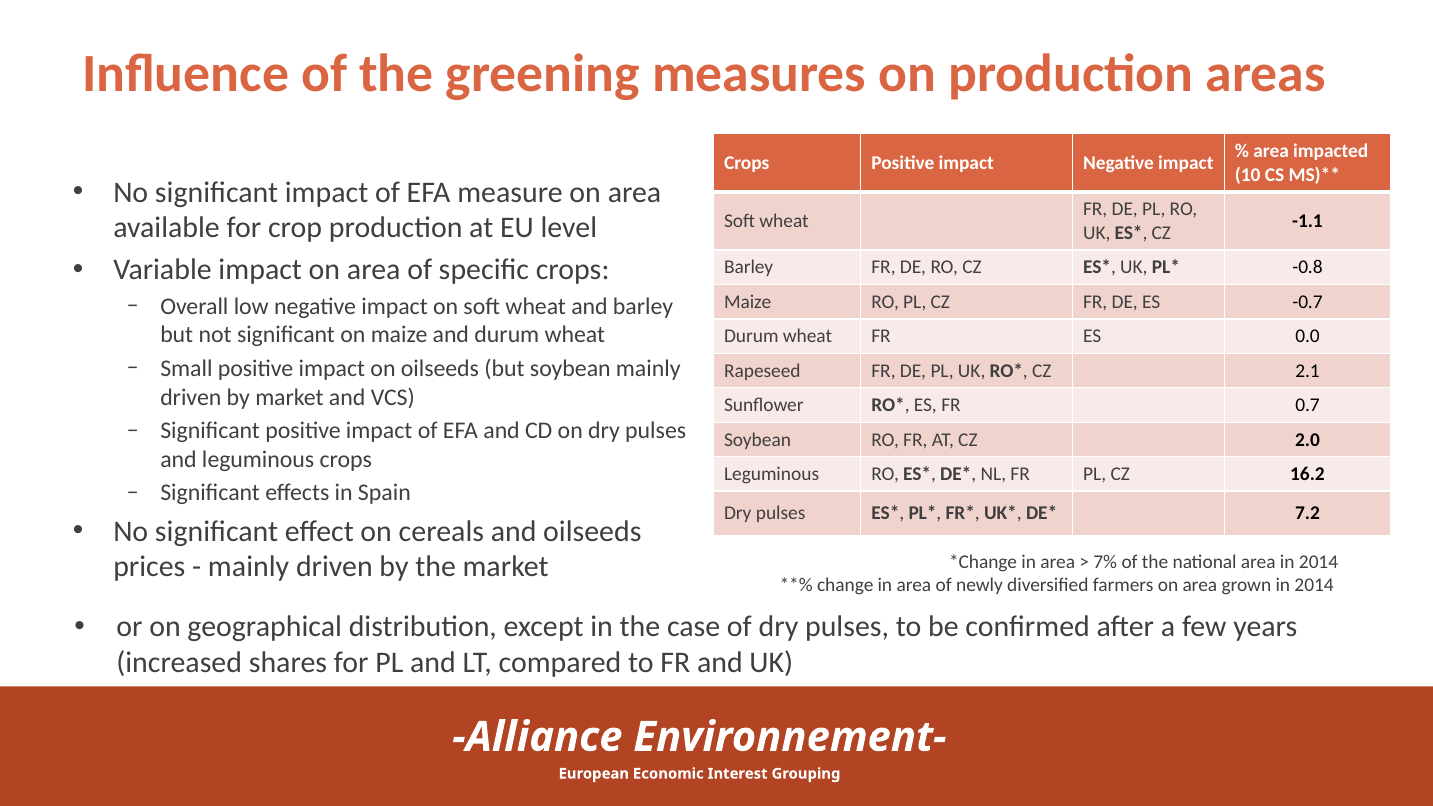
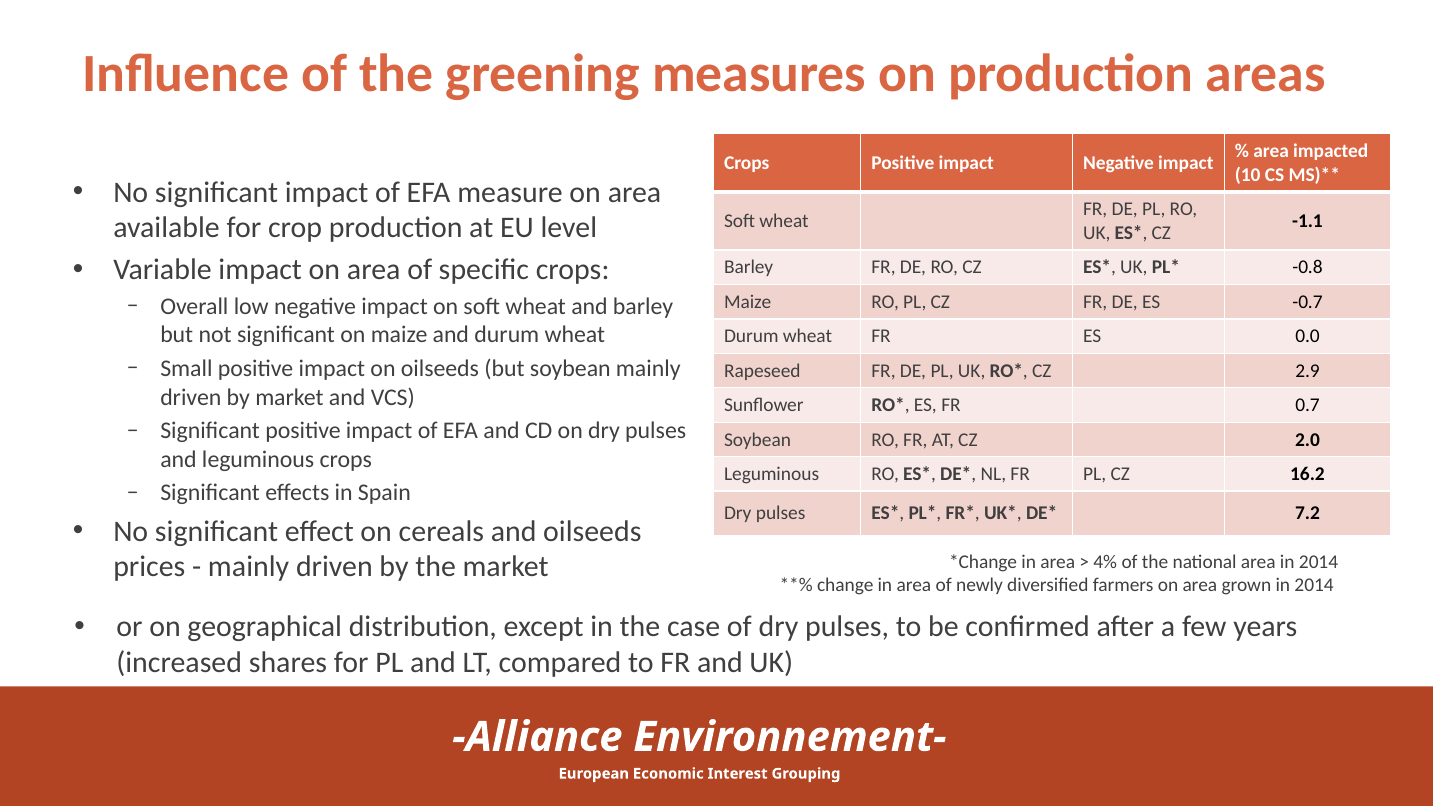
2.1: 2.1 -> 2.9
7%: 7% -> 4%
